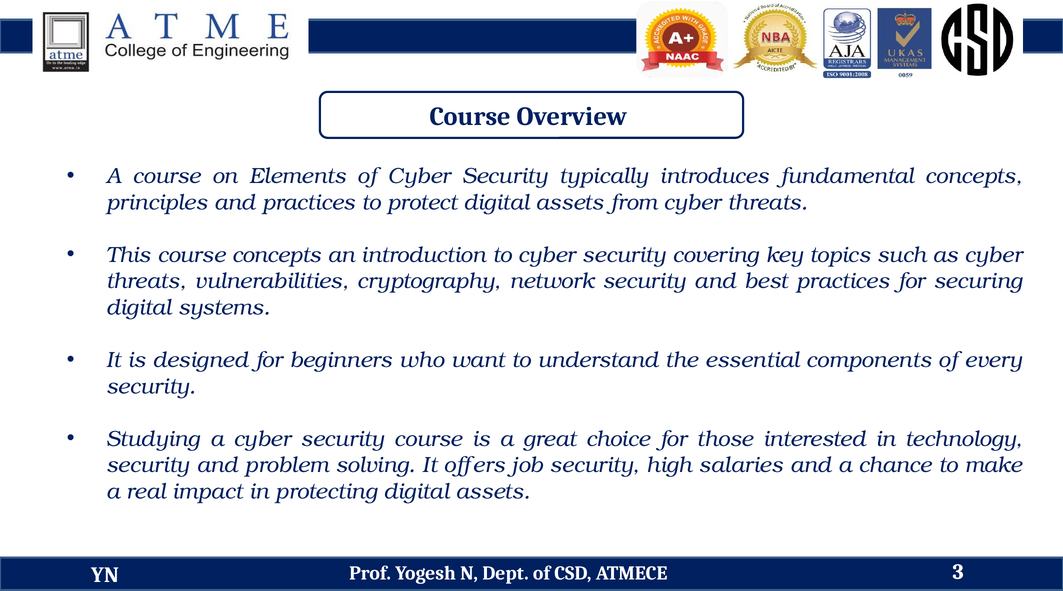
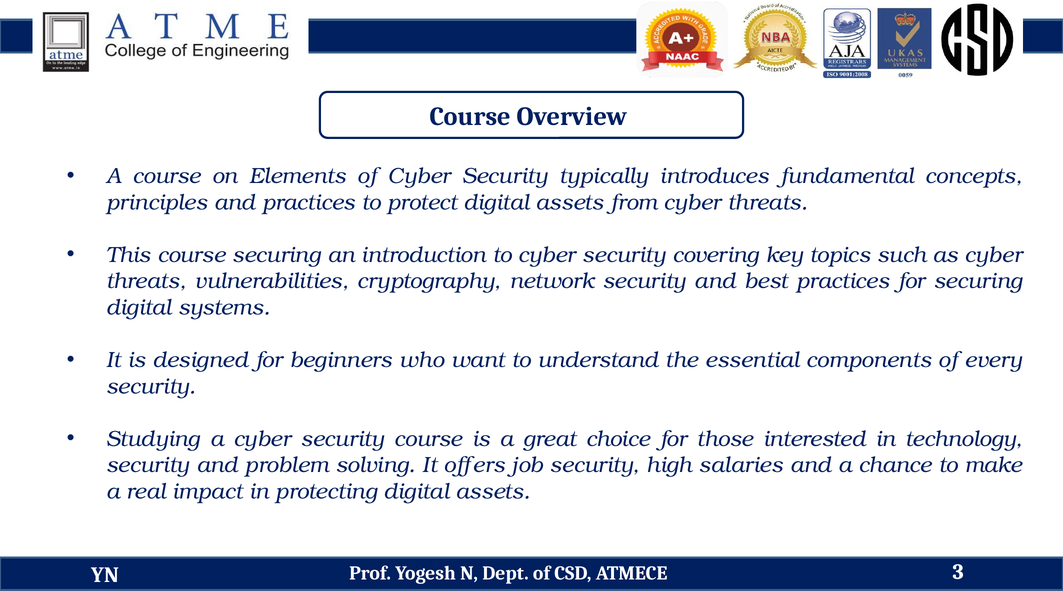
course concepts: concepts -> securing
